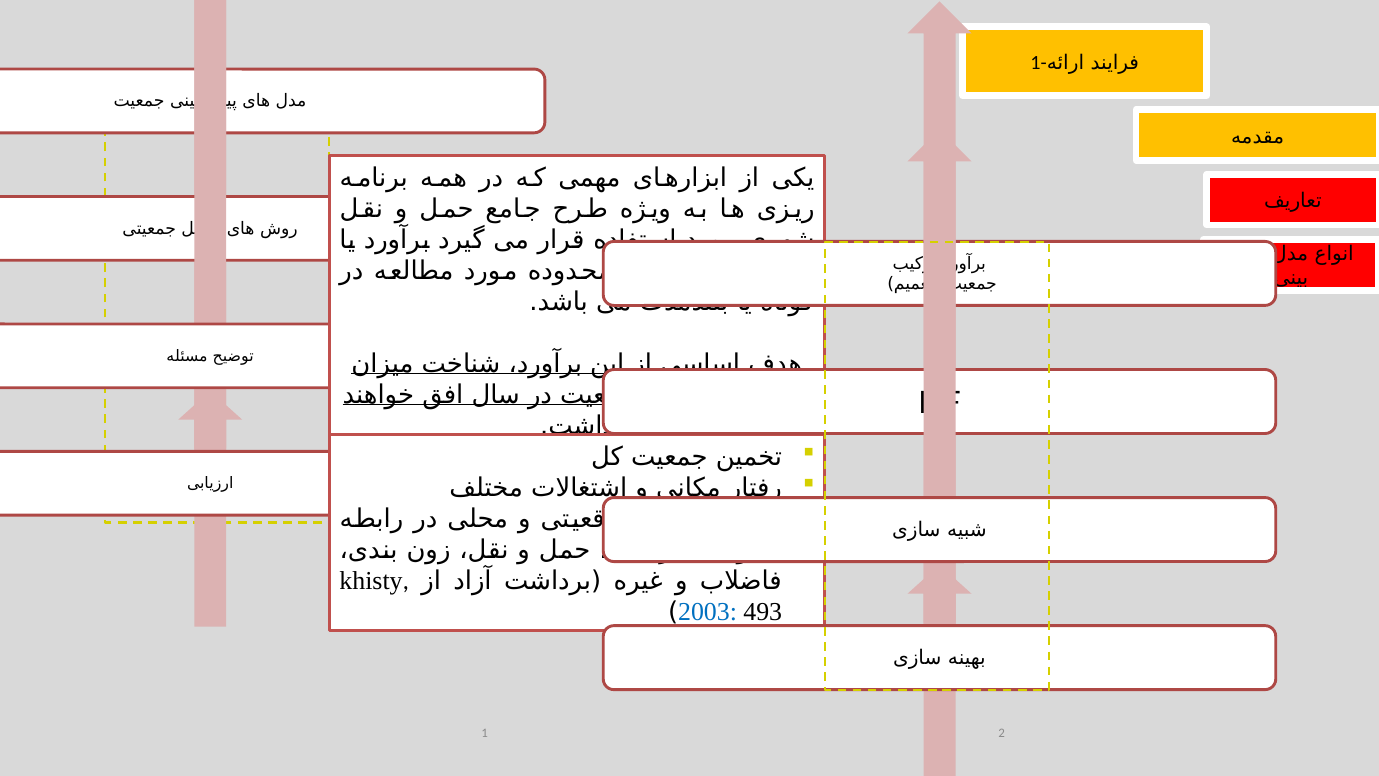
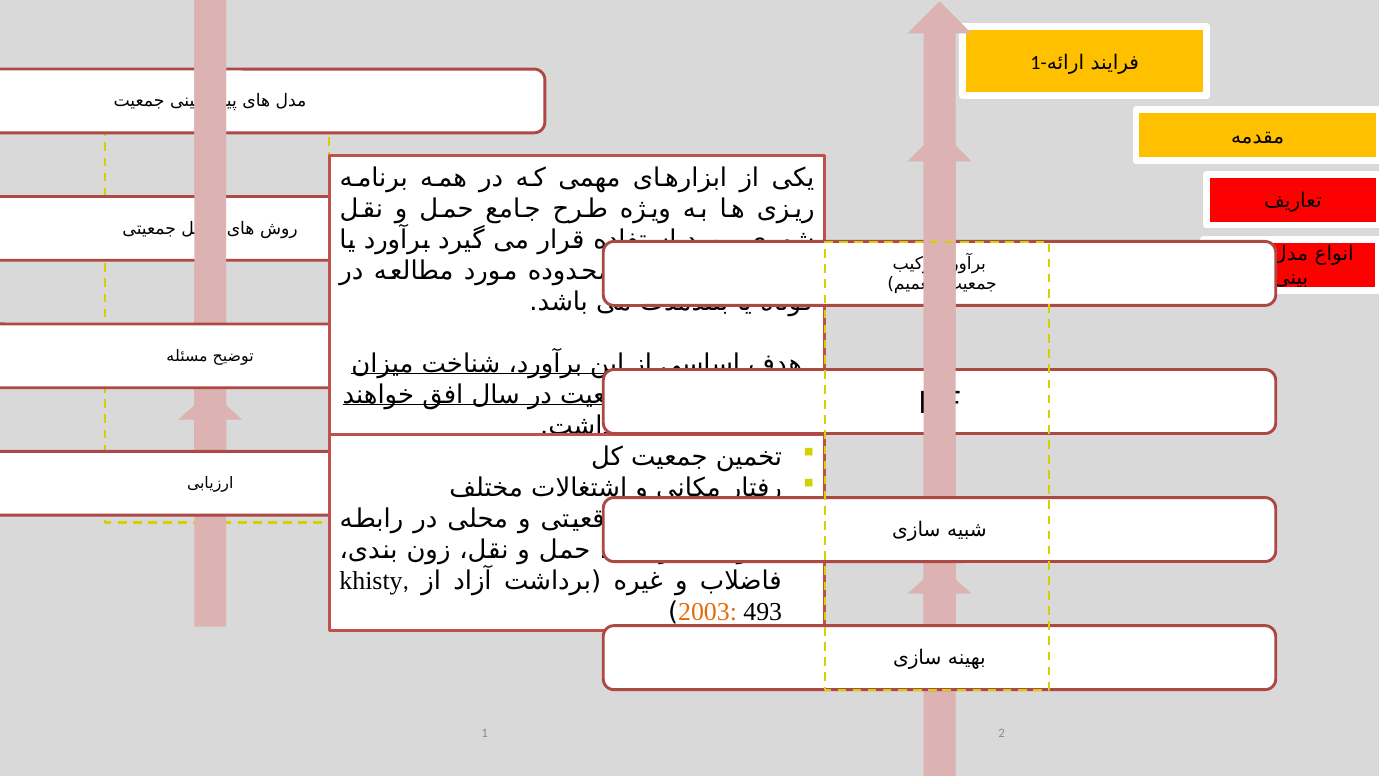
2003 colour: blue -> orange
